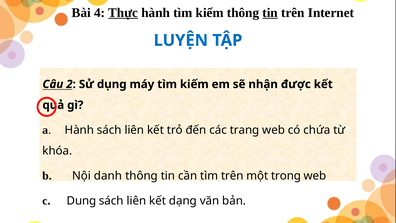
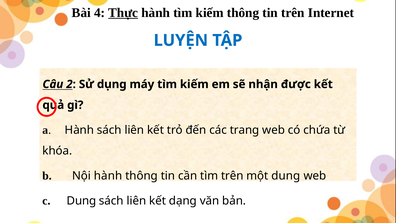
tin at (270, 13) underline: present -> none
Nội danh: danh -> hành
một trong: trong -> dung
